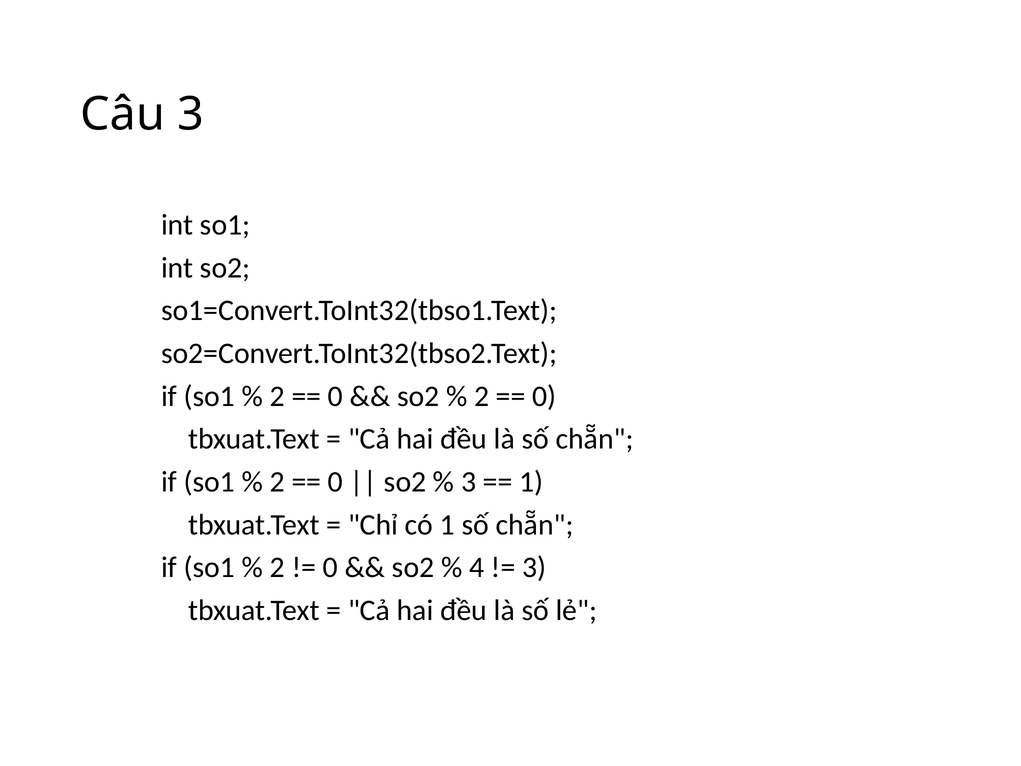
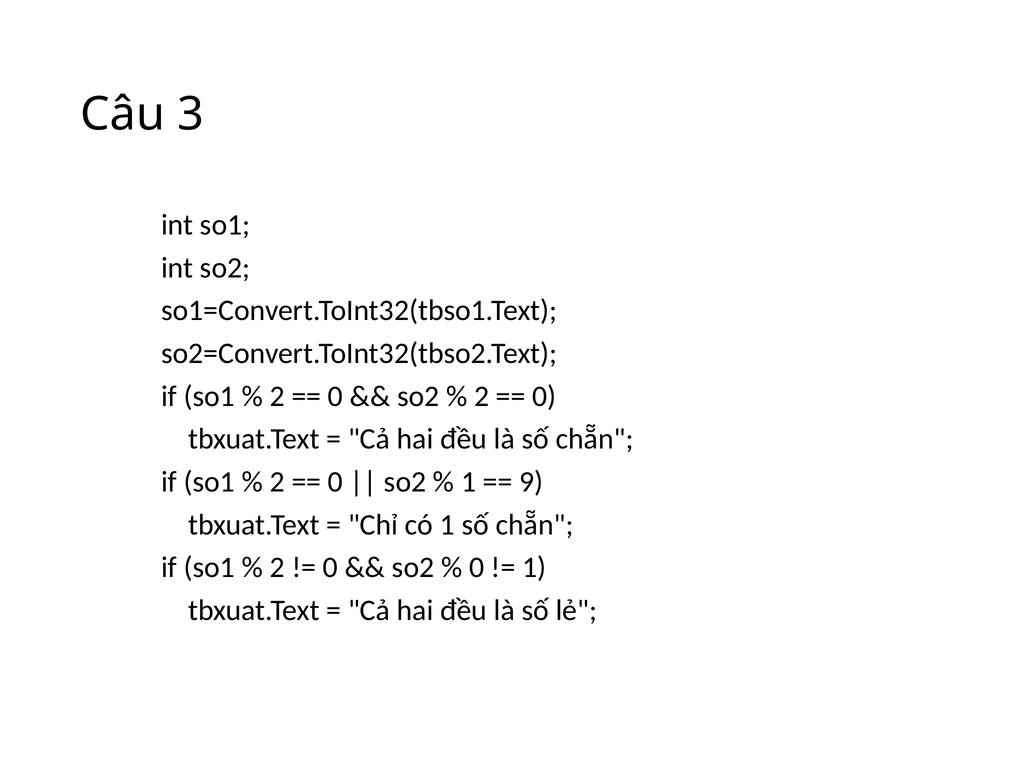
3 at (469, 482): 3 -> 1
1 at (531, 482): 1 -> 9
4 at (477, 567): 4 -> 0
3 at (534, 567): 3 -> 1
